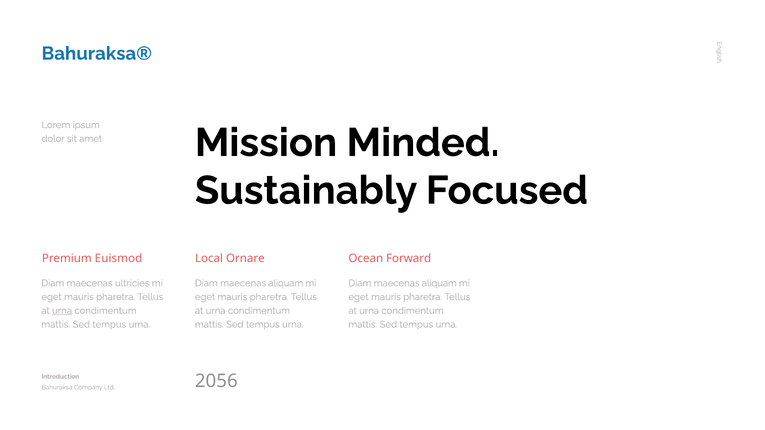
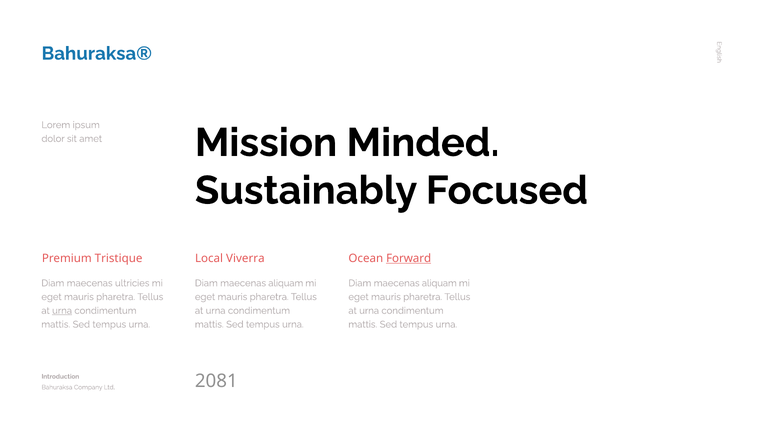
Euismod: Euismod -> Tristique
Ornare: Ornare -> Viverra
Forward underline: none -> present
2056: 2056 -> 2081
